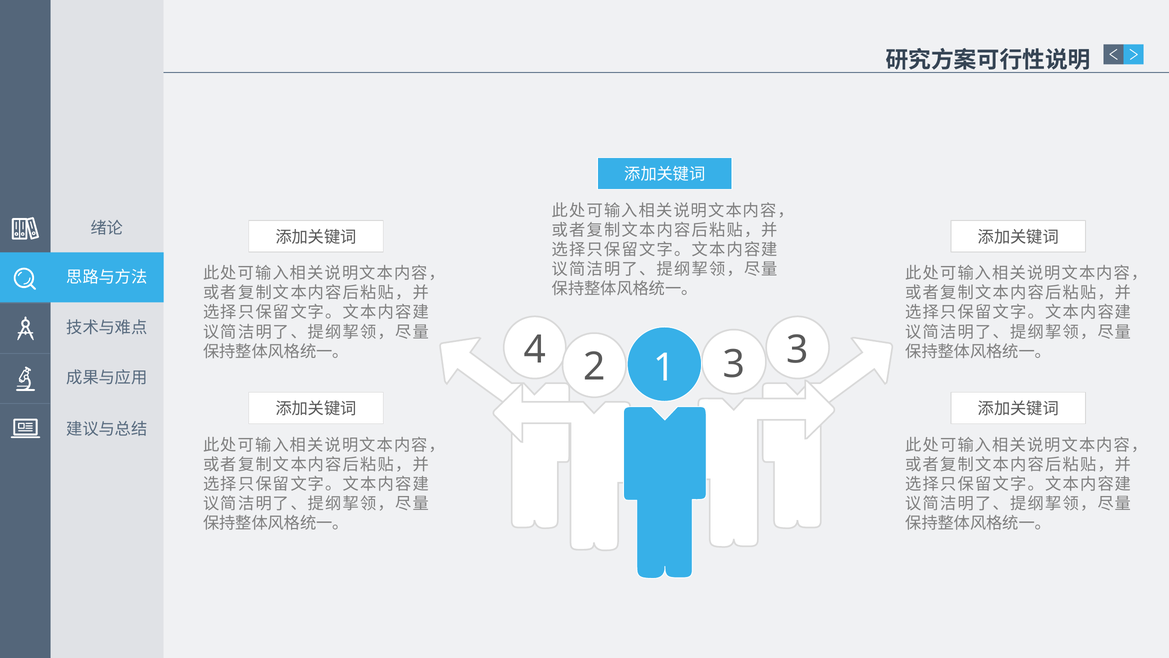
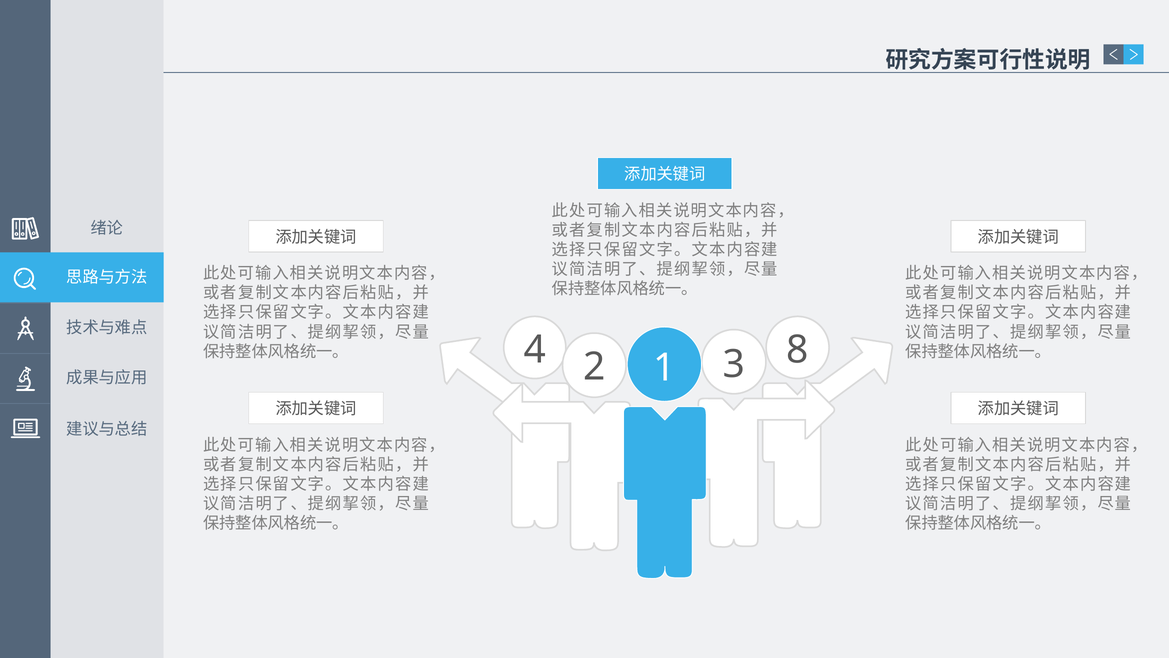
4 3: 3 -> 8
